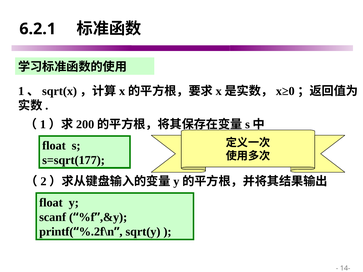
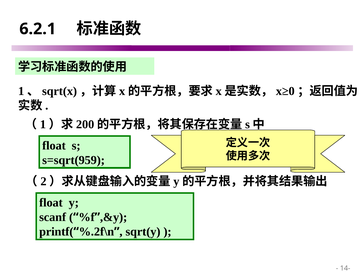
s=sqrt(177: s=sqrt(177 -> s=sqrt(959
